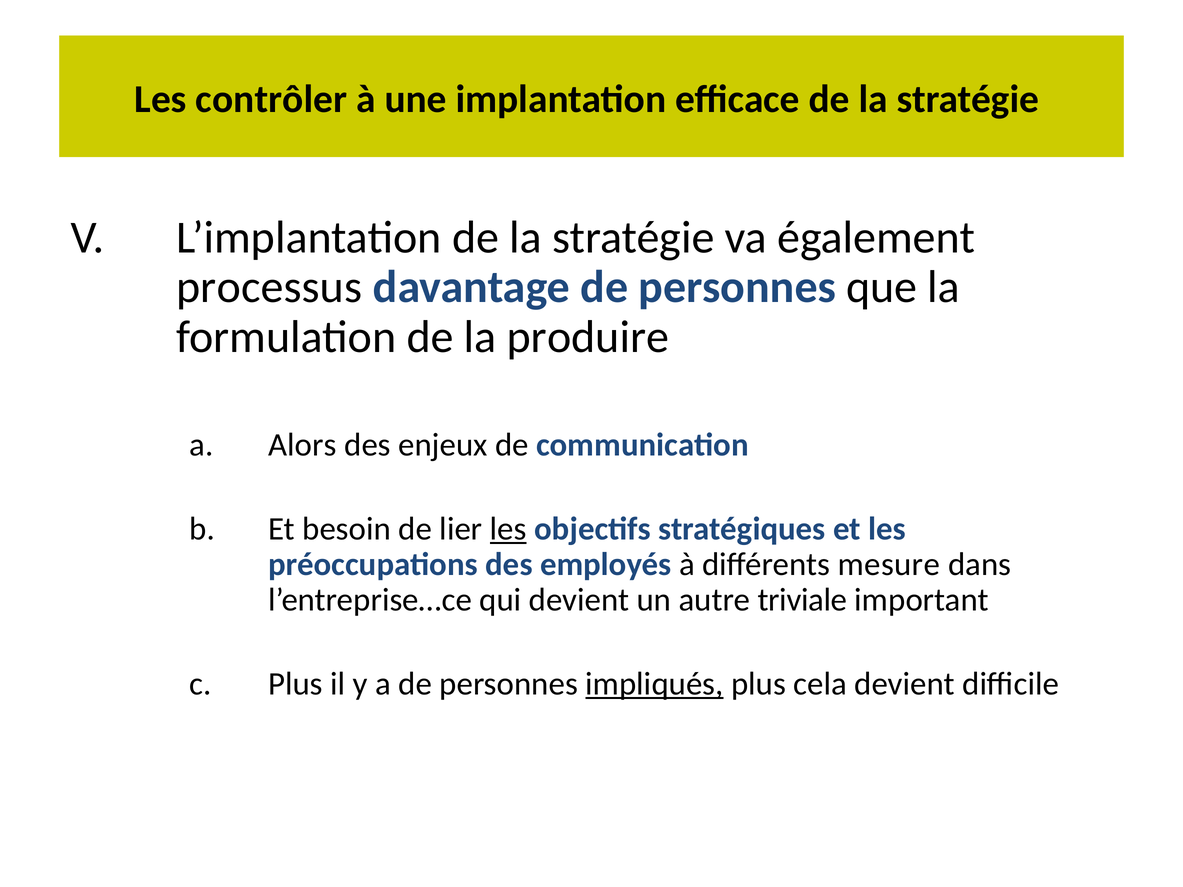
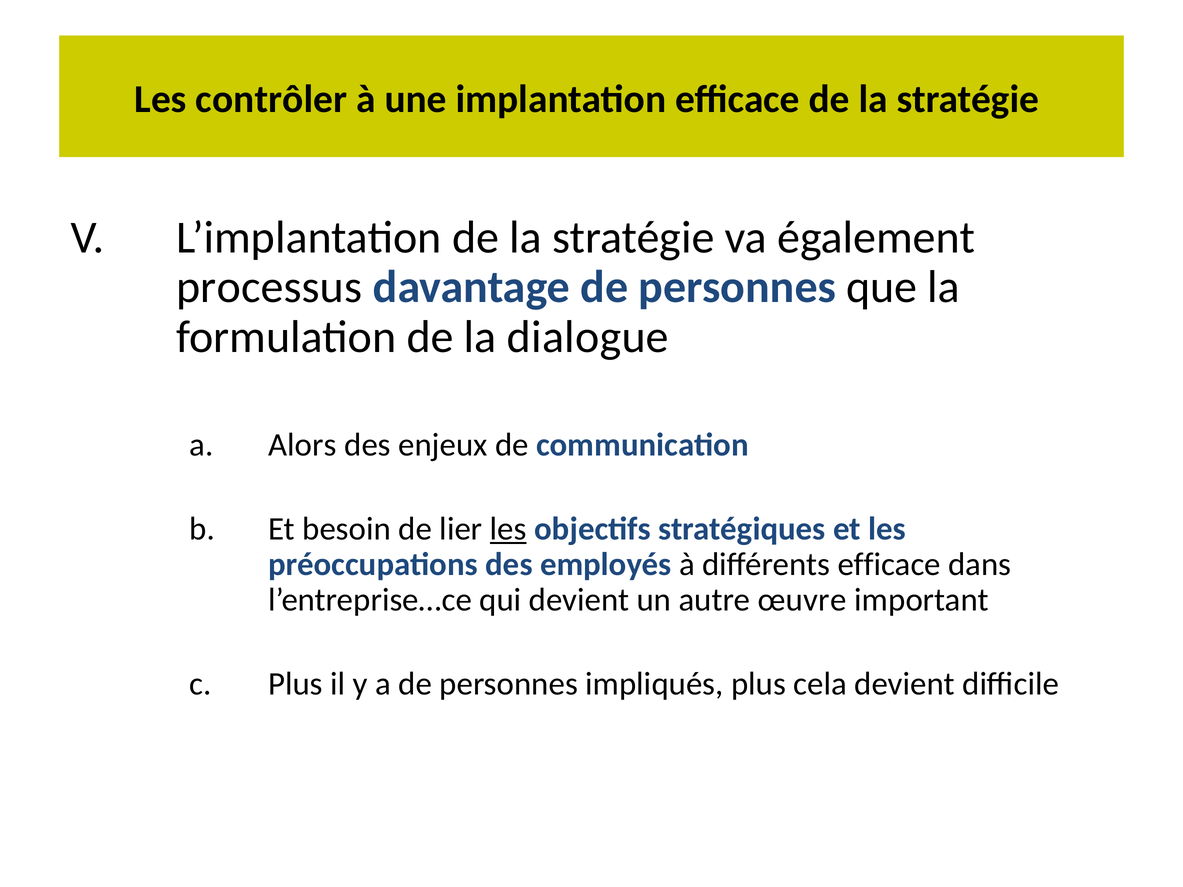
produire: produire -> dialogue
différents mesure: mesure -> efficace
triviale: triviale -> œuvre
impliqués underline: present -> none
